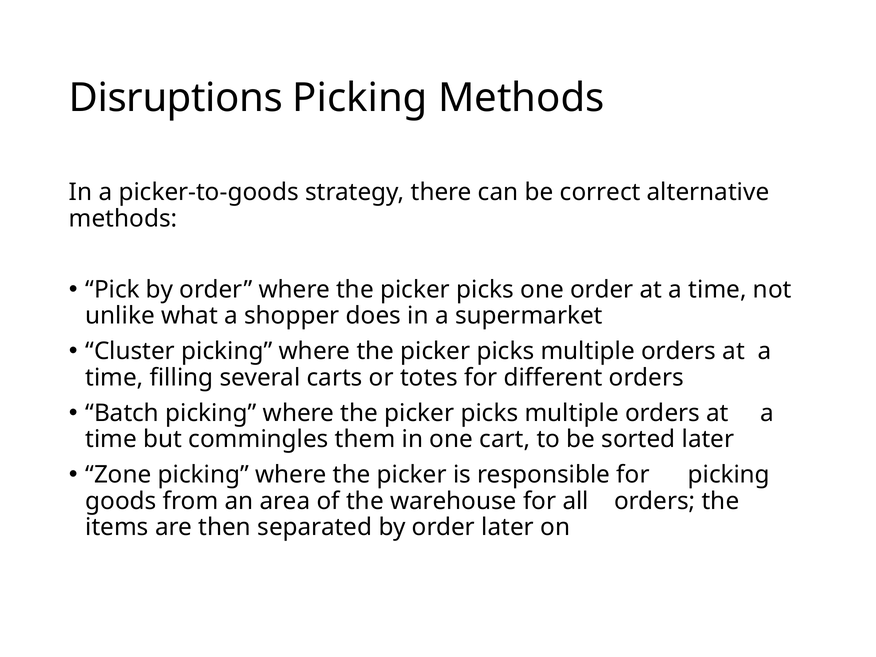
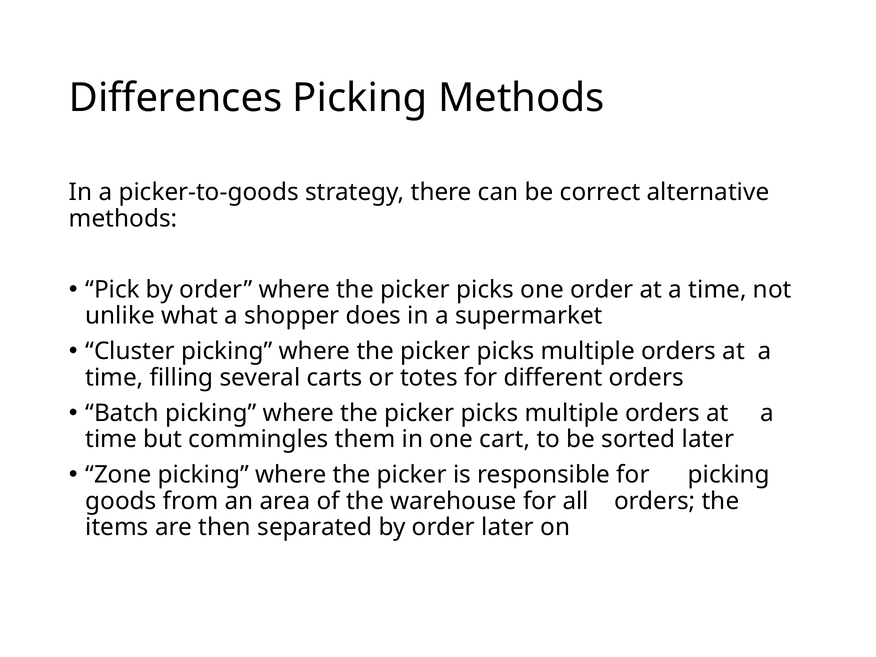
Disruptions: Disruptions -> Differences
